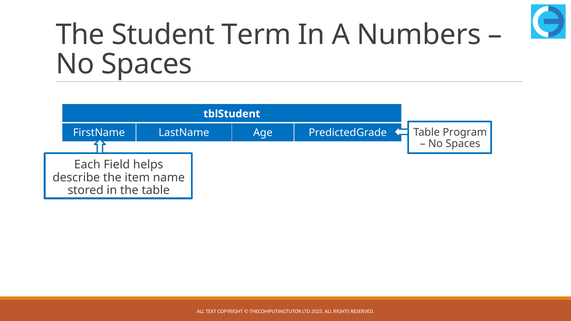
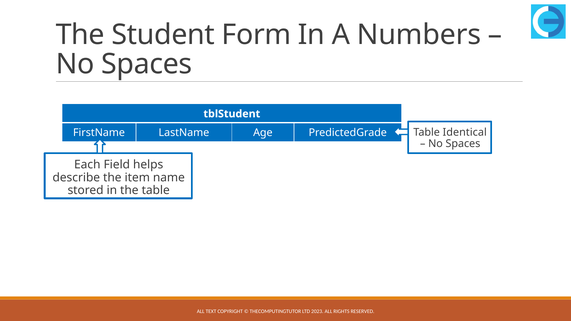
Term: Term -> Form
Program: Program -> Identical
